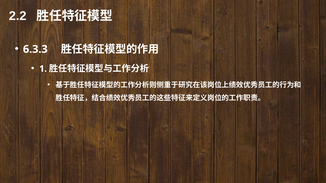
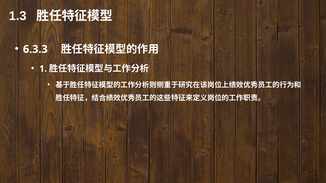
2.2: 2.2 -> 1.3
